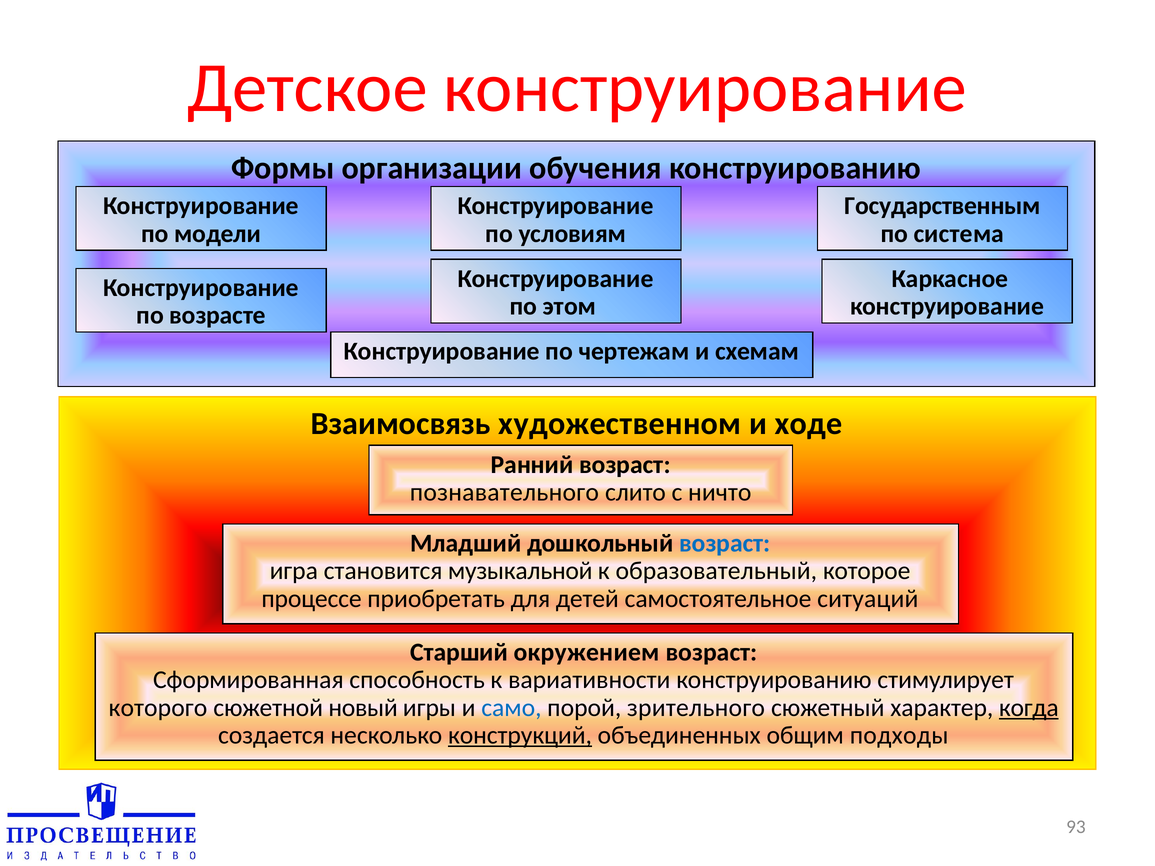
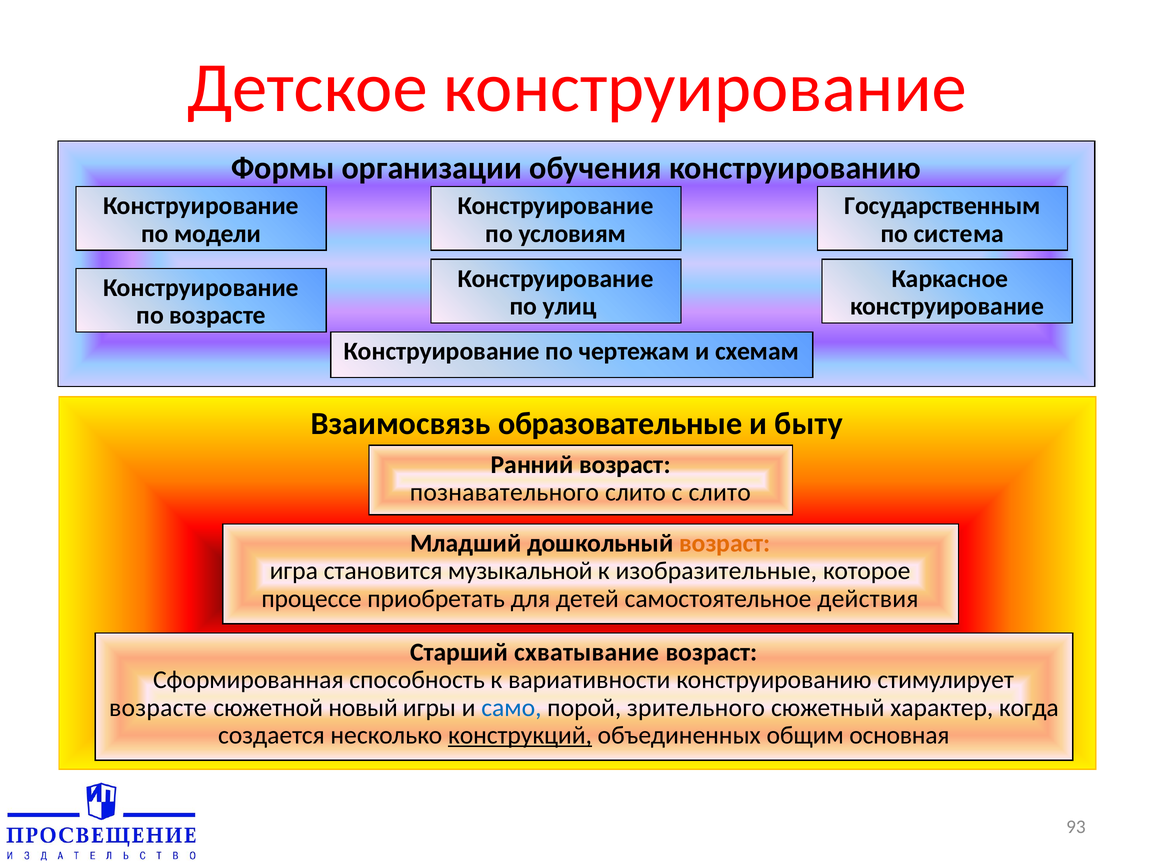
этом: этом -> улиц
художественном: художественном -> образовательные
ходе: ходе -> быту
с ничто: ничто -> слито
возраст at (725, 543) colour: blue -> orange
образовательный: образовательный -> изобразительные
ситуаций: ситуаций -> действия
окружением: окружением -> схватывание
которого at (158, 708): которого -> возрасте
когда underline: present -> none
подходы: подходы -> основная
